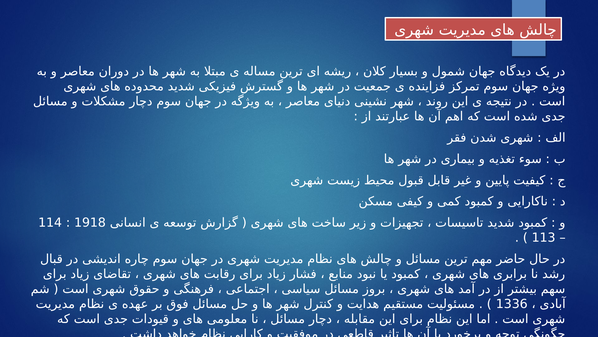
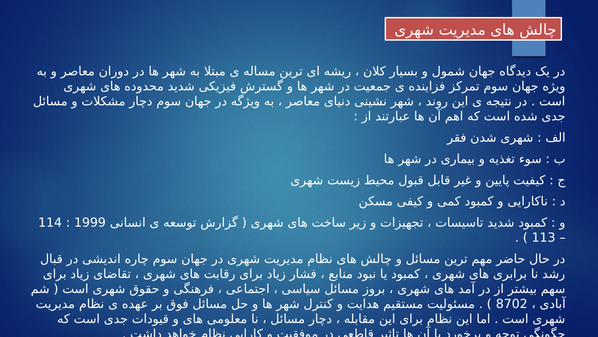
1918: 1918 -> 1999
1336: 1336 -> 8702
